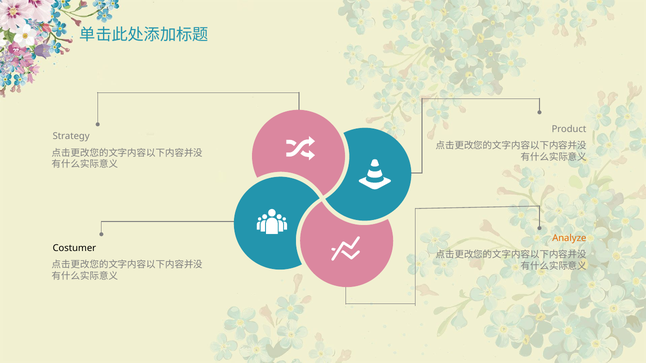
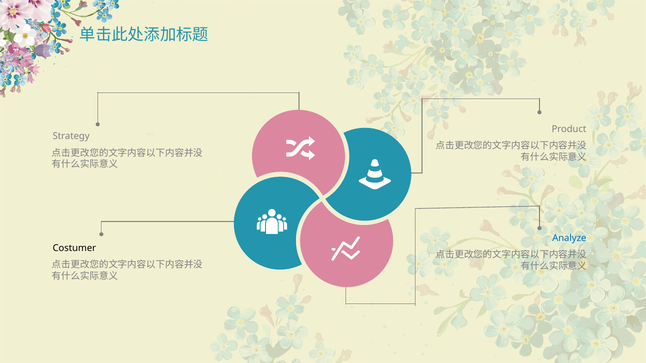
Analyze colour: orange -> blue
